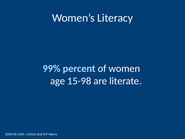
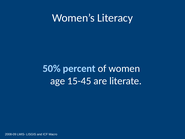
99%: 99% -> 50%
15-98: 15-98 -> 15-45
